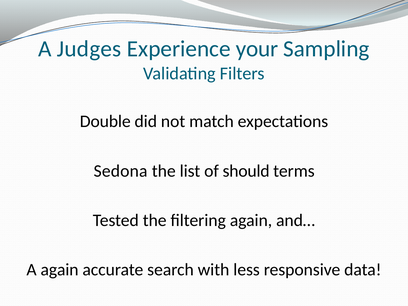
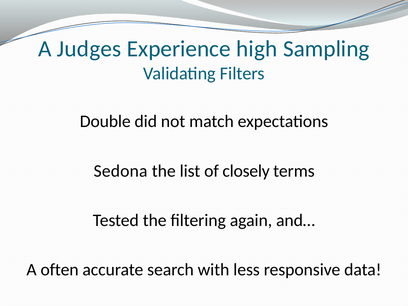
your: your -> high
should: should -> closely
A again: again -> often
